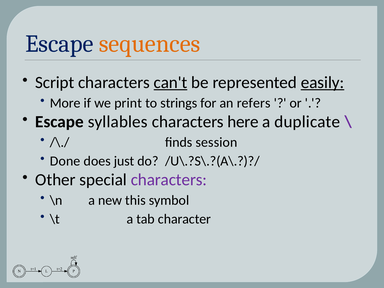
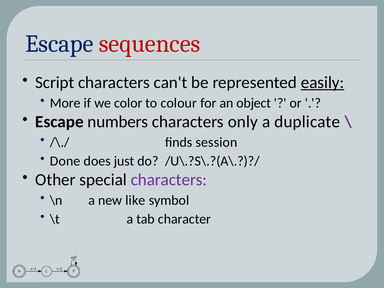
sequences colour: orange -> red
can't underline: present -> none
print: print -> color
strings: strings -> colour
refers: refers -> object
syllables: syllables -> numbers
here: here -> only
this: this -> like
